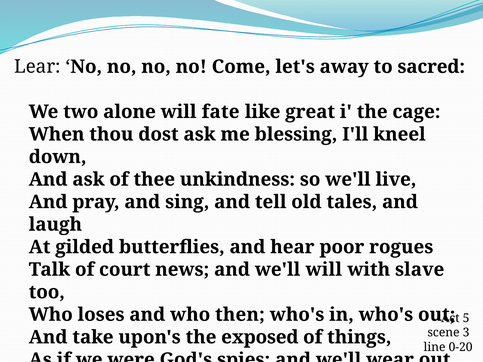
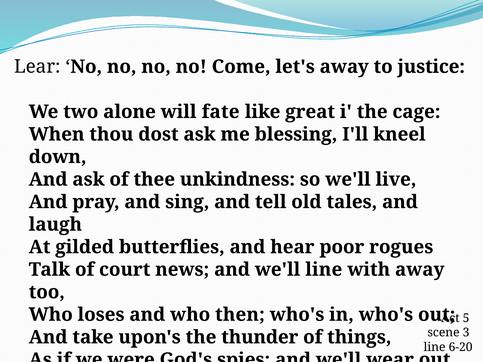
sacred: sacred -> justice
we'll will: will -> line
with slave: slave -> away
exposed: exposed -> thunder
0-20: 0-20 -> 6-20
